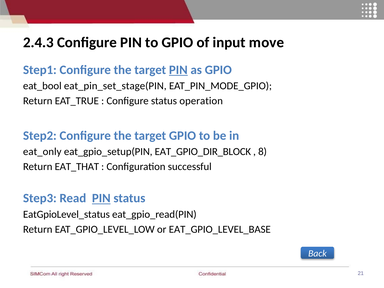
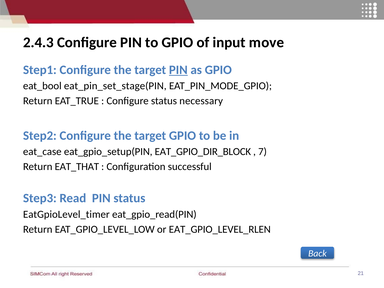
operation: operation -> necessary
eat_only: eat_only -> eat_case
8: 8 -> 7
PIN at (101, 198) underline: present -> none
EatGpioLevel_status: EatGpioLevel_status -> EatGpioLevel_timer
EAT_GPIO_LEVEL_BASE: EAT_GPIO_LEVEL_BASE -> EAT_GPIO_LEVEL_RLEN
